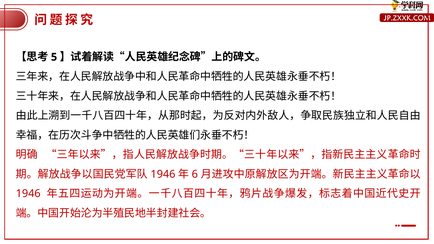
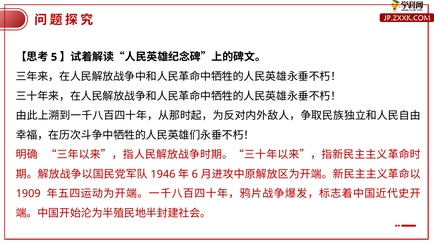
1946 at (28, 194): 1946 -> 1909
